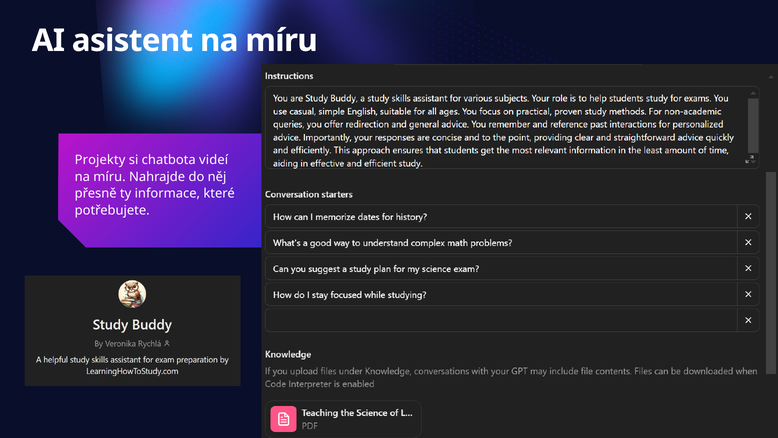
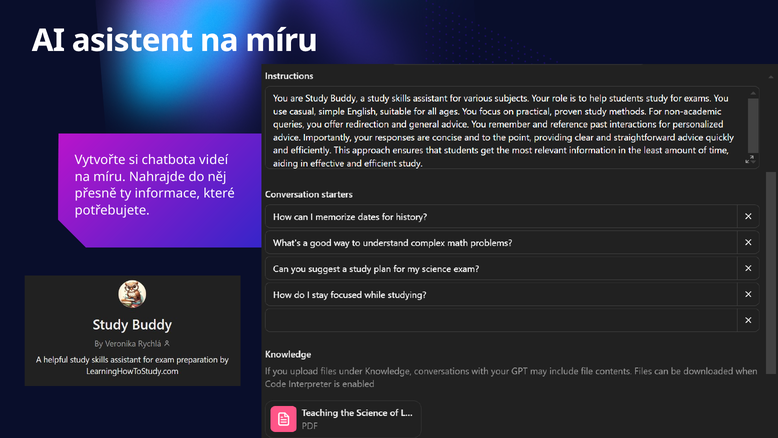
Projekty: Projekty -> Vytvořte
